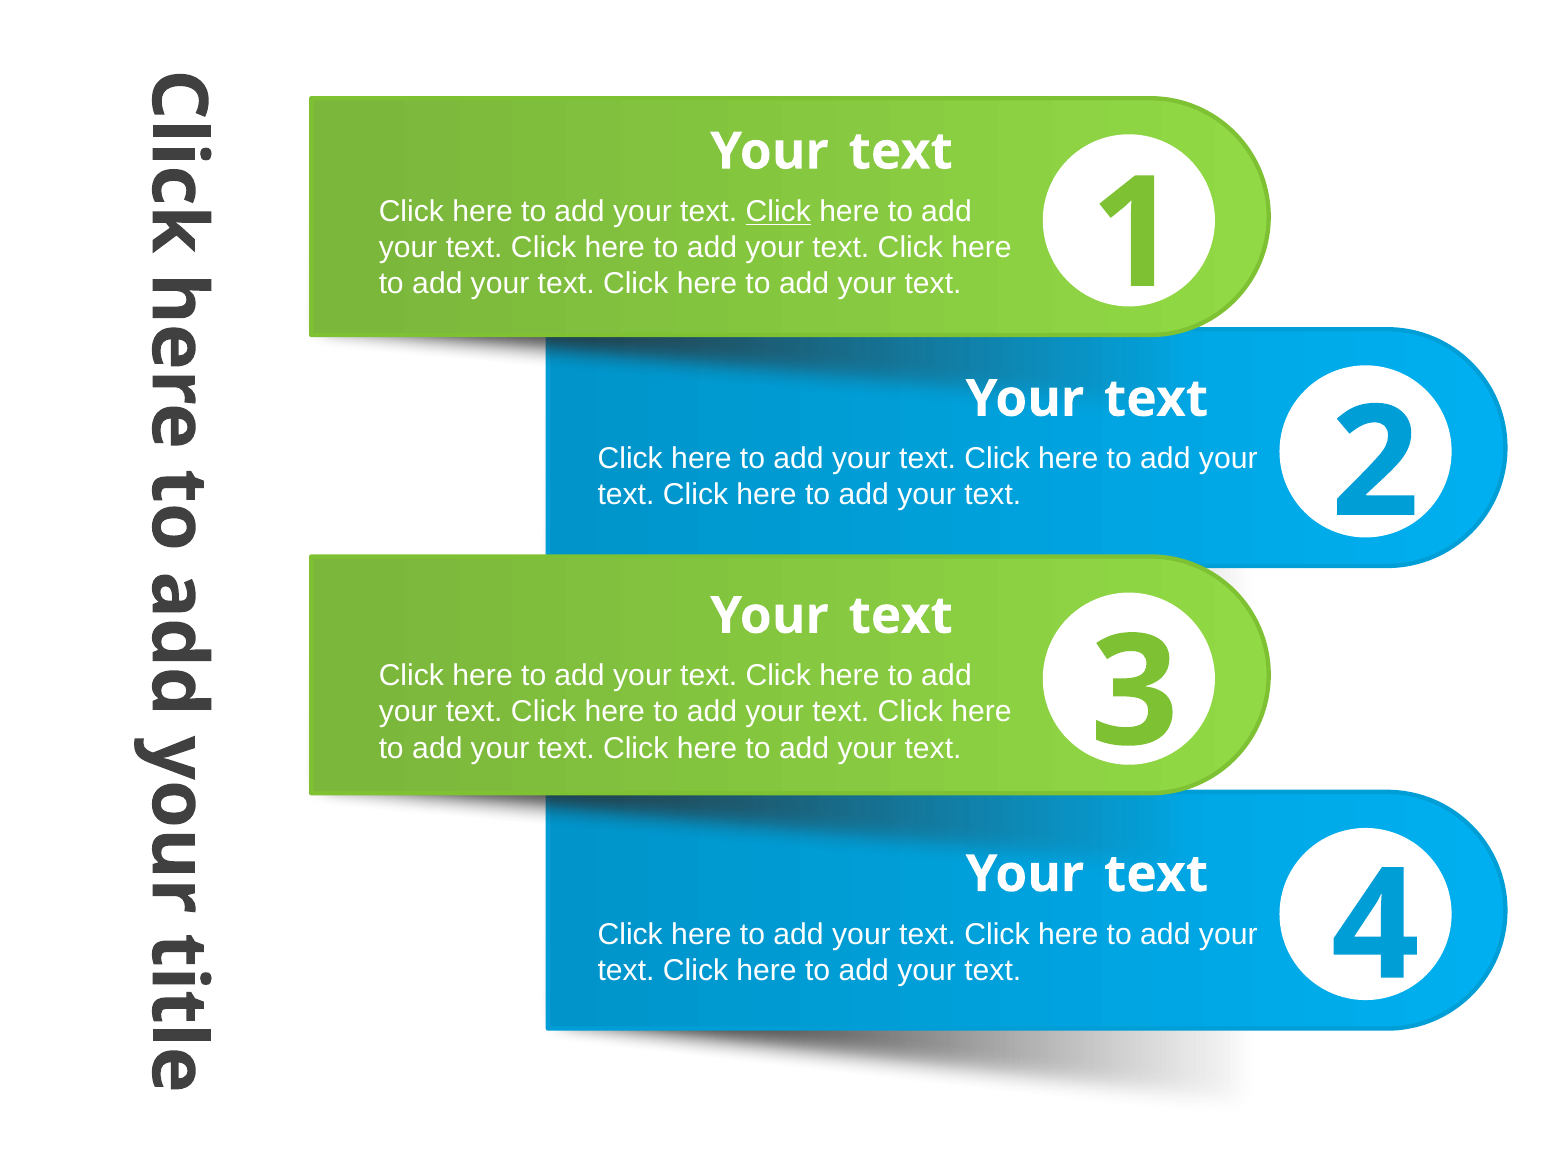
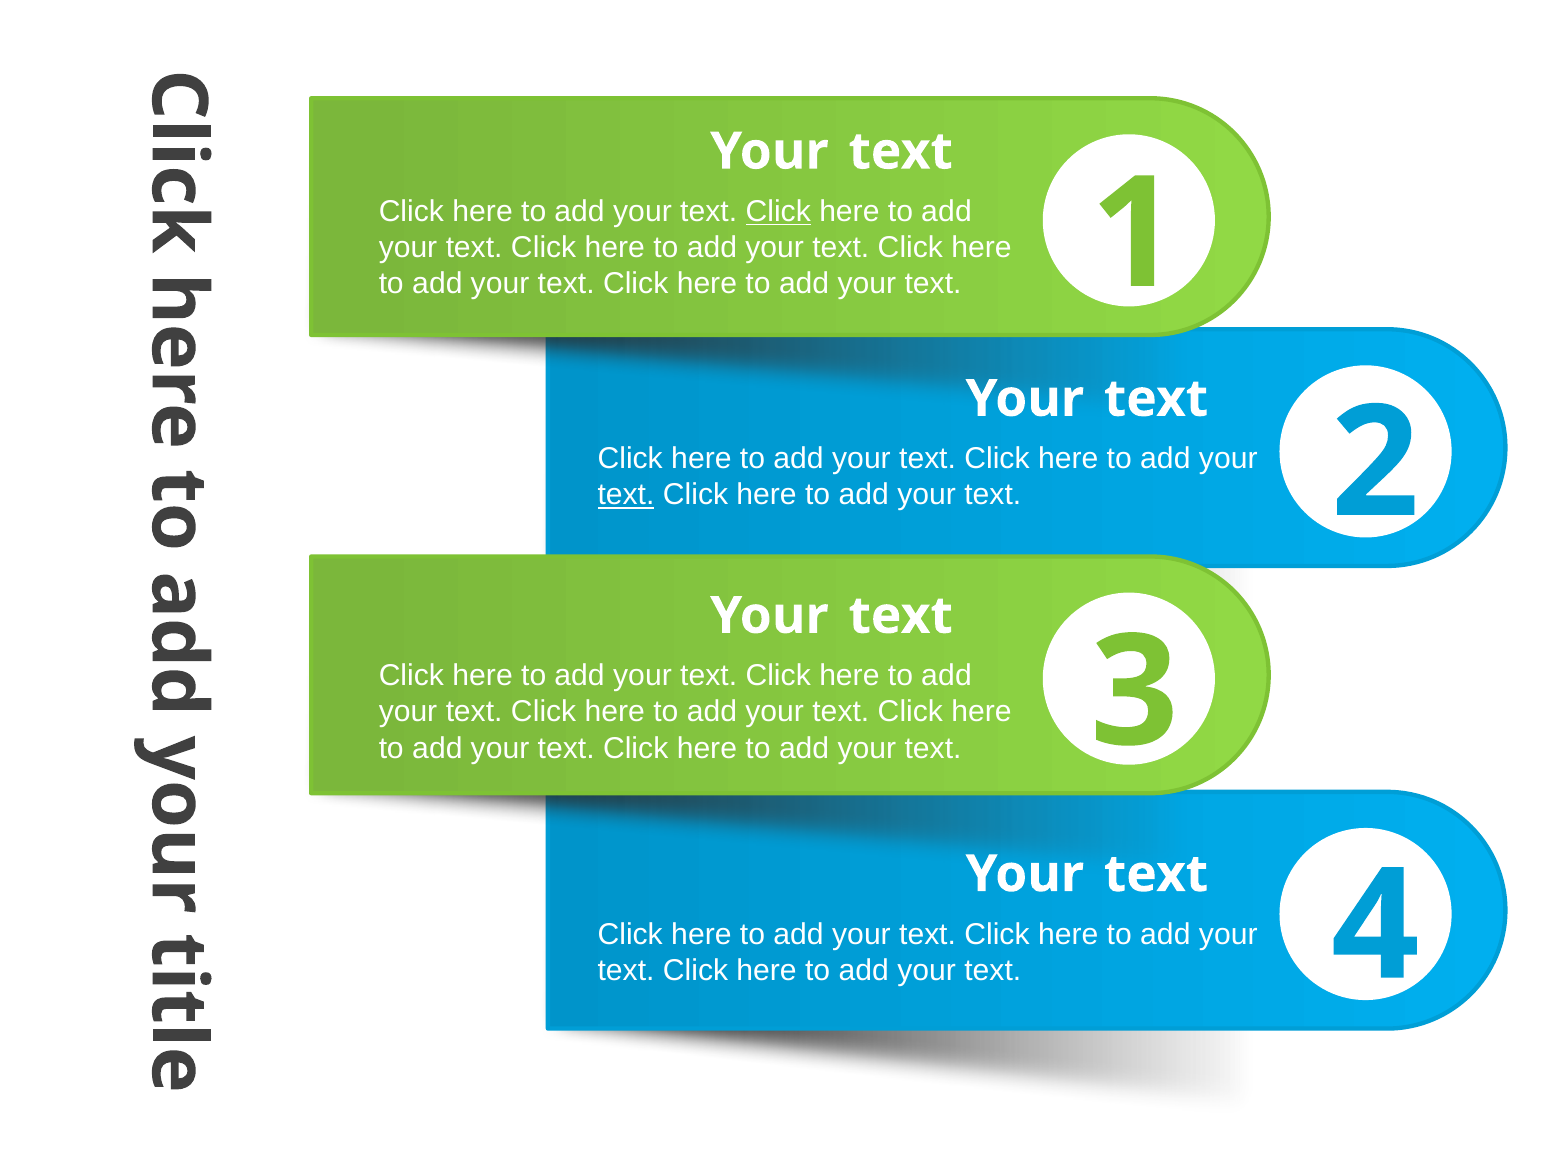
text at (626, 495) underline: none -> present
